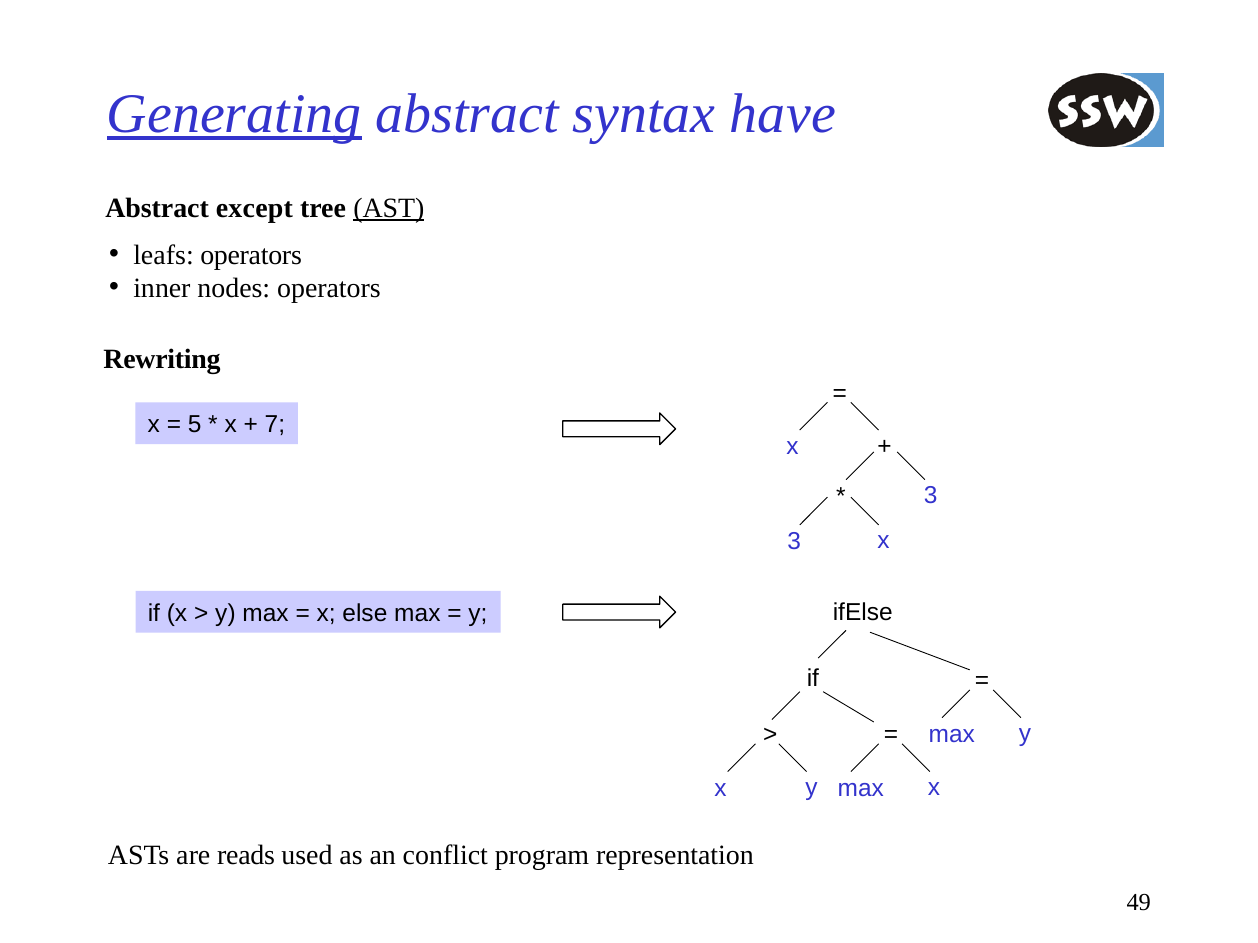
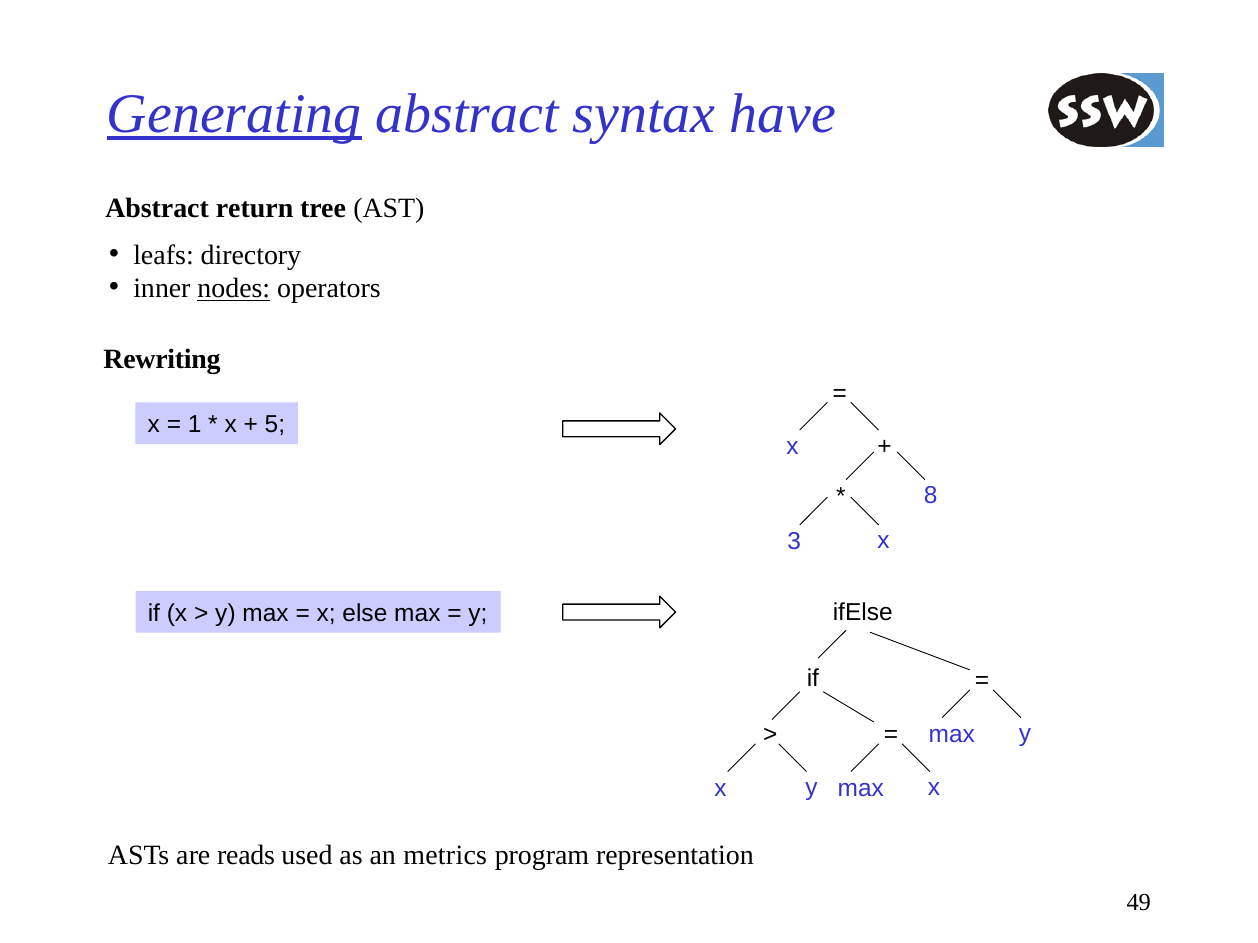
except: except -> return
AST underline: present -> none
leafs operators: operators -> directory
nodes underline: none -> present
5: 5 -> 1
7: 7 -> 5
3 at (931, 496): 3 -> 8
conflict: conflict -> metrics
